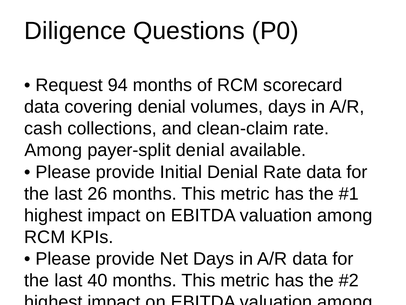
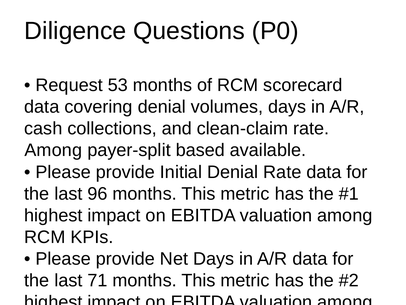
94: 94 -> 53
payer-split denial: denial -> based
26: 26 -> 96
40: 40 -> 71
